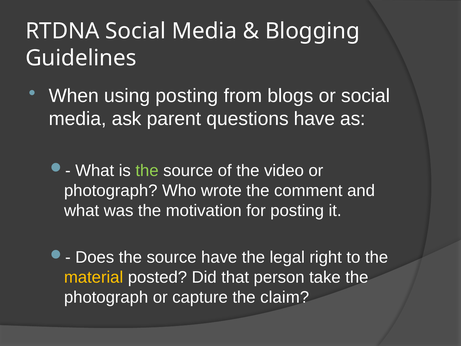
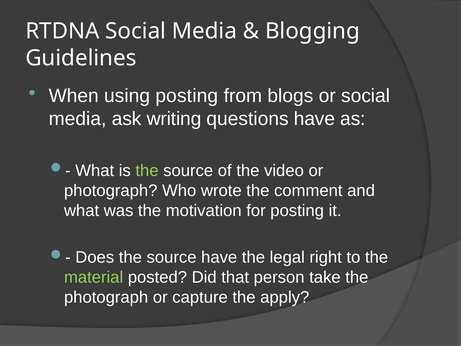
parent: parent -> writing
material colour: yellow -> light green
claim: claim -> apply
